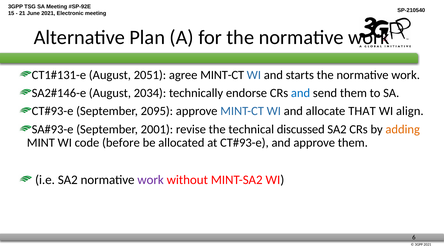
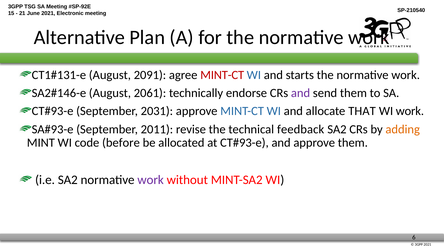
2051: 2051 -> 2091
MINT-CT at (222, 75) colour: black -> red
2034: 2034 -> 2061
and at (301, 93) colour: blue -> purple
2095: 2095 -> 2031
WI align: align -> work
2001: 2001 -> 2011
discussed: discussed -> feedback
